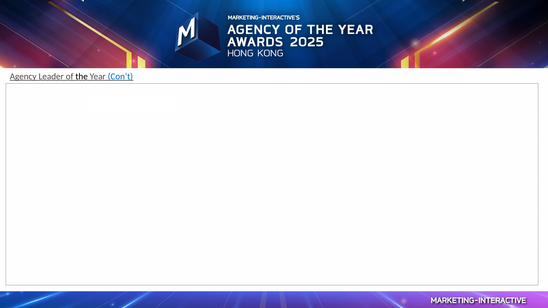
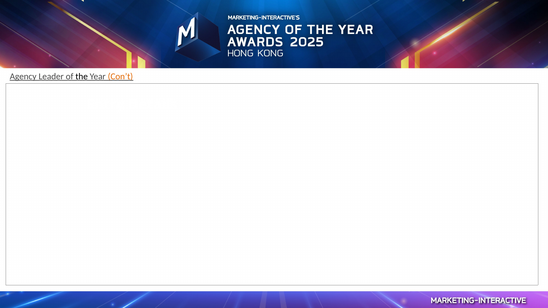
Con’t colour: blue -> orange
